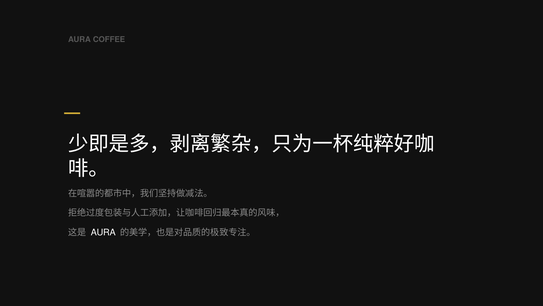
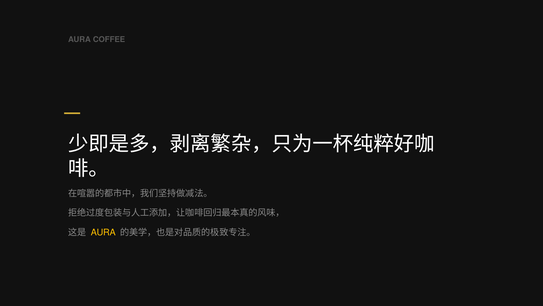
AURA at (103, 232) colour: white -> yellow
